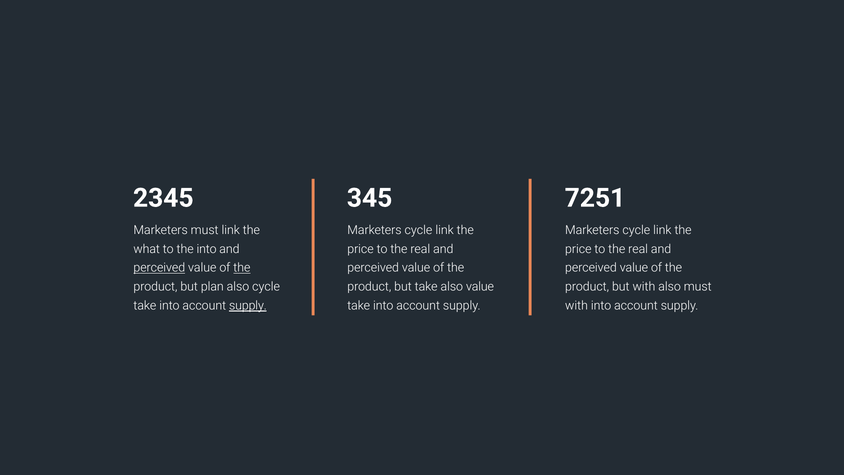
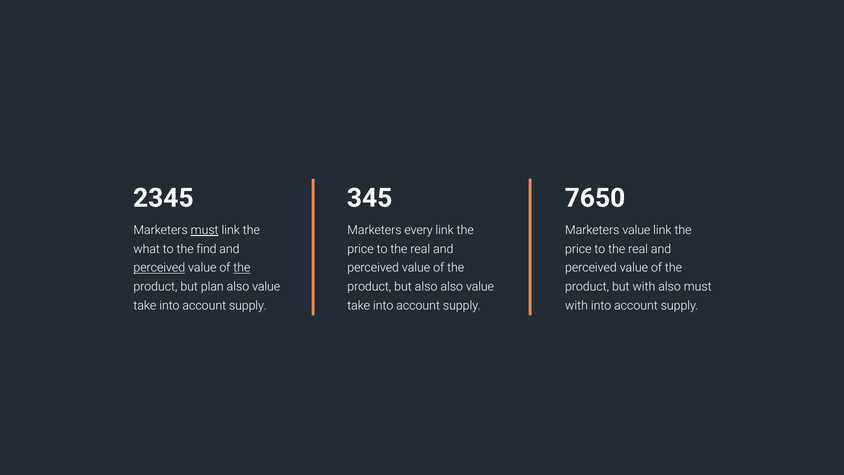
7251: 7251 -> 7650
must at (205, 230) underline: none -> present
cycle at (418, 230): cycle -> every
cycle at (636, 230): cycle -> value
the into: into -> find
cycle at (266, 287): cycle -> value
but take: take -> also
supply at (248, 306) underline: present -> none
